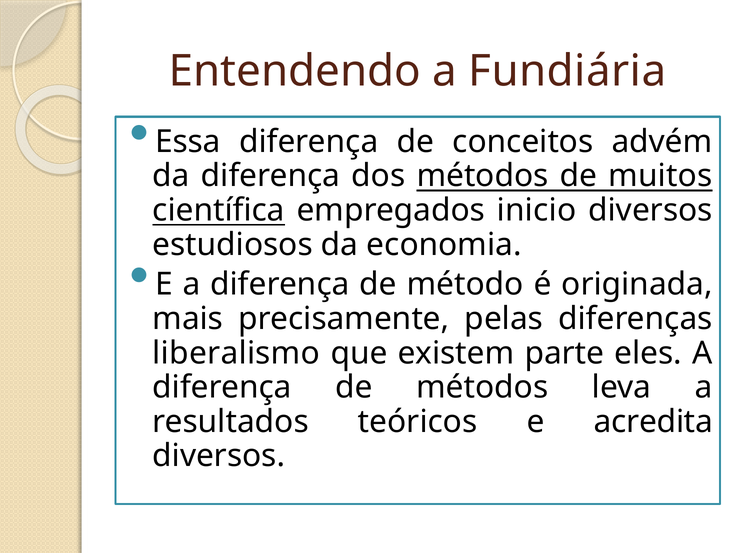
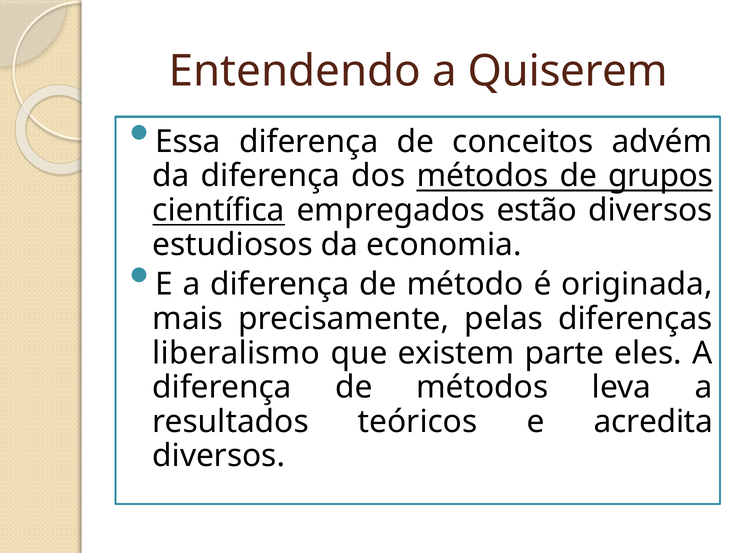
Fundiária: Fundiária -> Quiserem
muitos: muitos -> grupos
inicio: inicio -> estão
